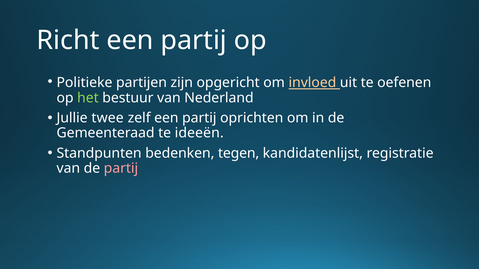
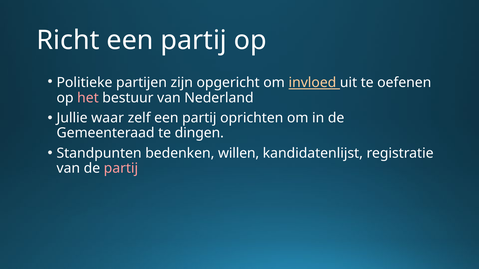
het colour: light green -> pink
twee: twee -> waar
ideeën: ideeën -> dingen
tegen: tegen -> willen
